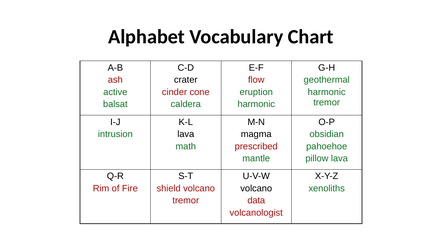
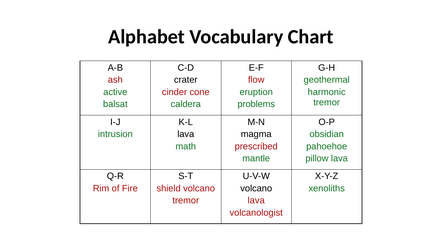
harmonic at (256, 104): harmonic -> problems
data at (256, 200): data -> lava
